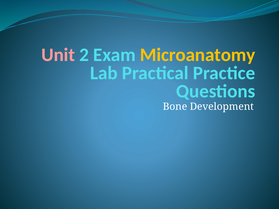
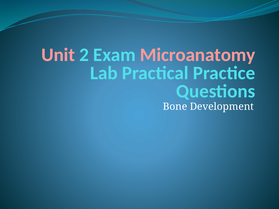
Microanatomy colour: yellow -> pink
